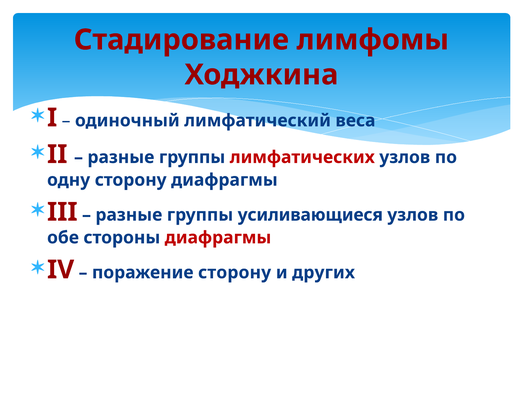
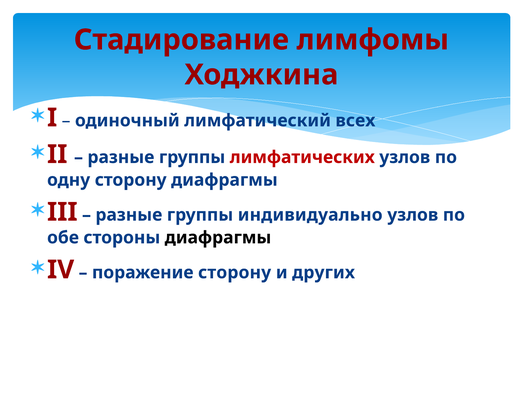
веса: веса -> всех
усиливающиеся: усиливающиеся -> индивидуально
диафрагмы at (218, 237) colour: red -> black
